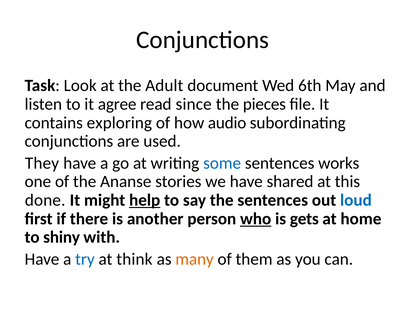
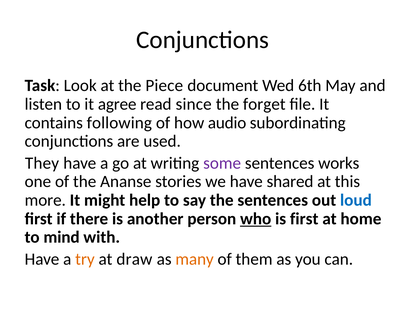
Adult: Adult -> Piece
pieces: pieces -> forget
exploring: exploring -> following
some colour: blue -> purple
done: done -> more
help underline: present -> none
is gets: gets -> first
shiny: shiny -> mind
try colour: blue -> orange
think: think -> draw
